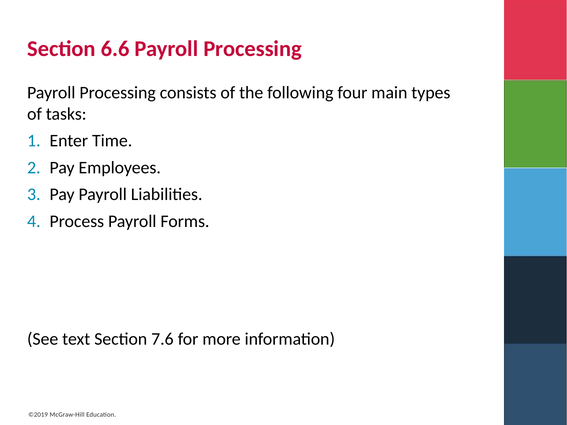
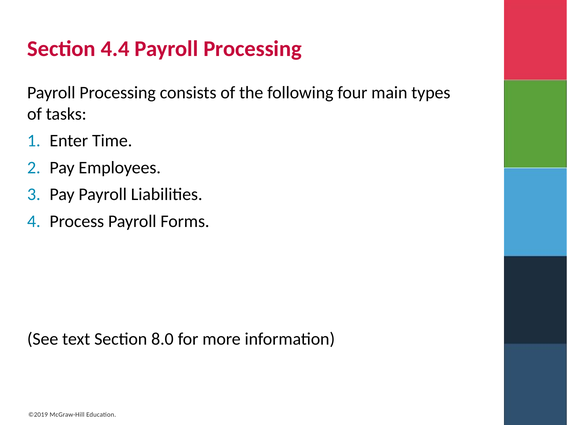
6.6: 6.6 -> 4.4
7.6: 7.6 -> 8.0
